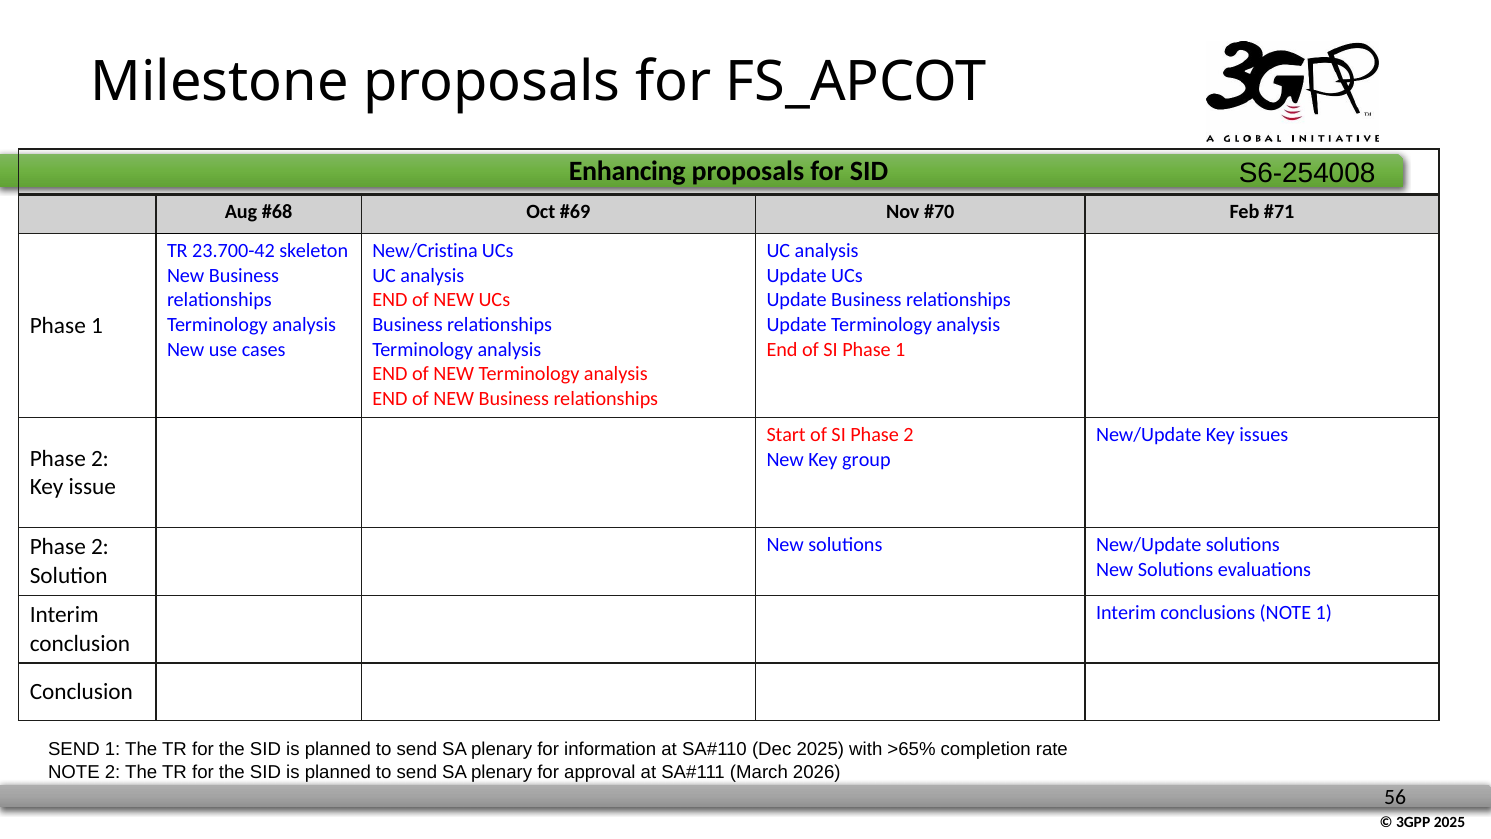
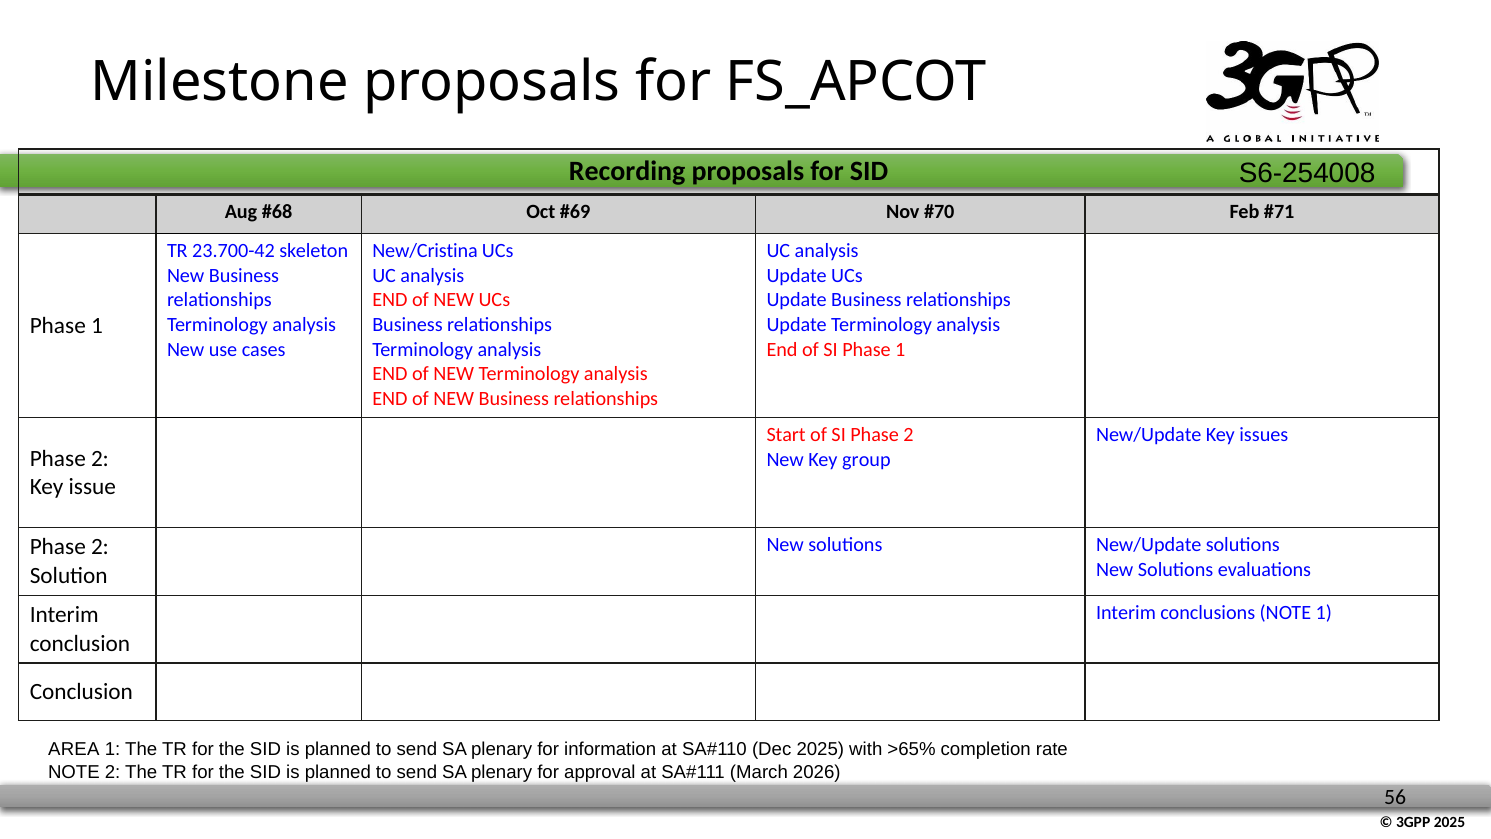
Enhancing: Enhancing -> Recording
SEND at (74, 749): SEND -> AREA
